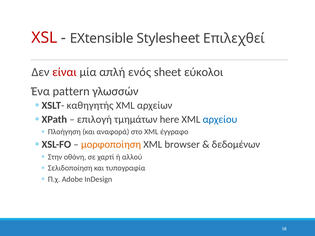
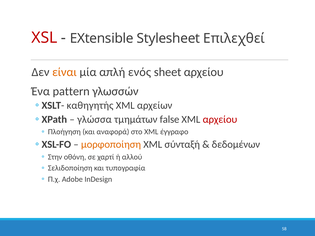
είναι colour: red -> orange
sheet εύκολοι: εύκολοι -> αρχείου
επιλογή: επιλογή -> γλώσσα
here: here -> false
αρχείου at (220, 119) colour: blue -> red
browser: browser -> σύνταξή
